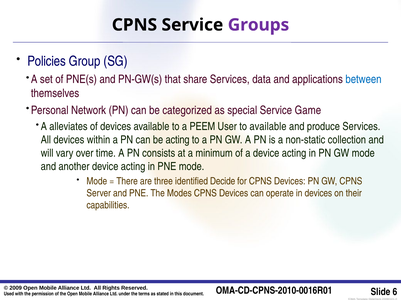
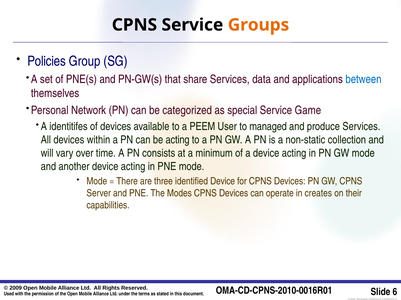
Groups colour: purple -> orange
alleviates: alleviates -> identitifes
to available: available -> managed
identified Decide: Decide -> Device
in devices: devices -> creates
